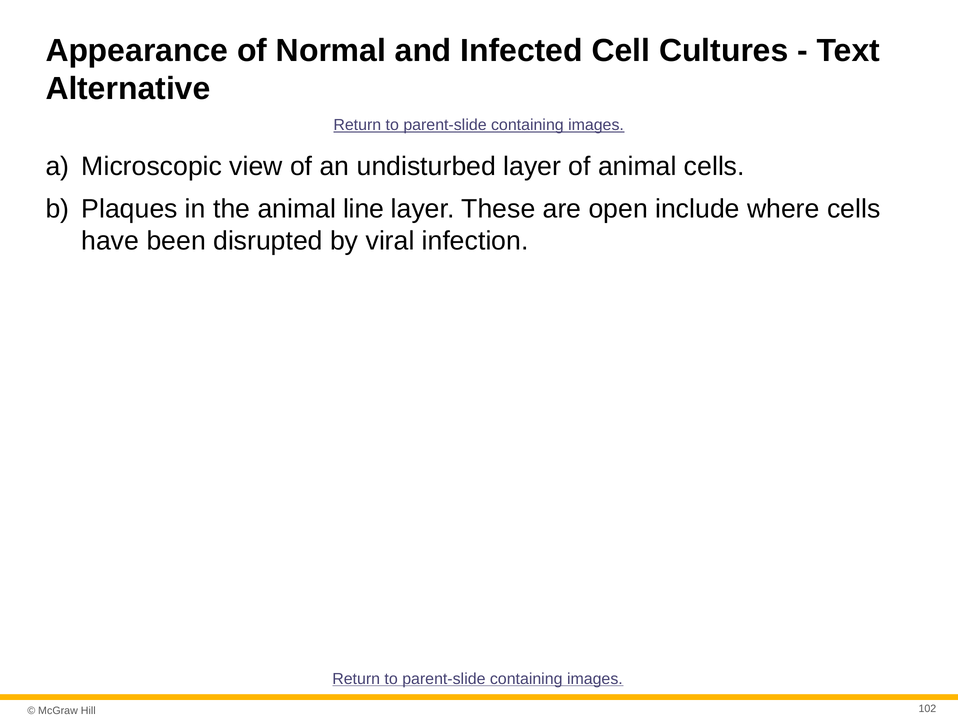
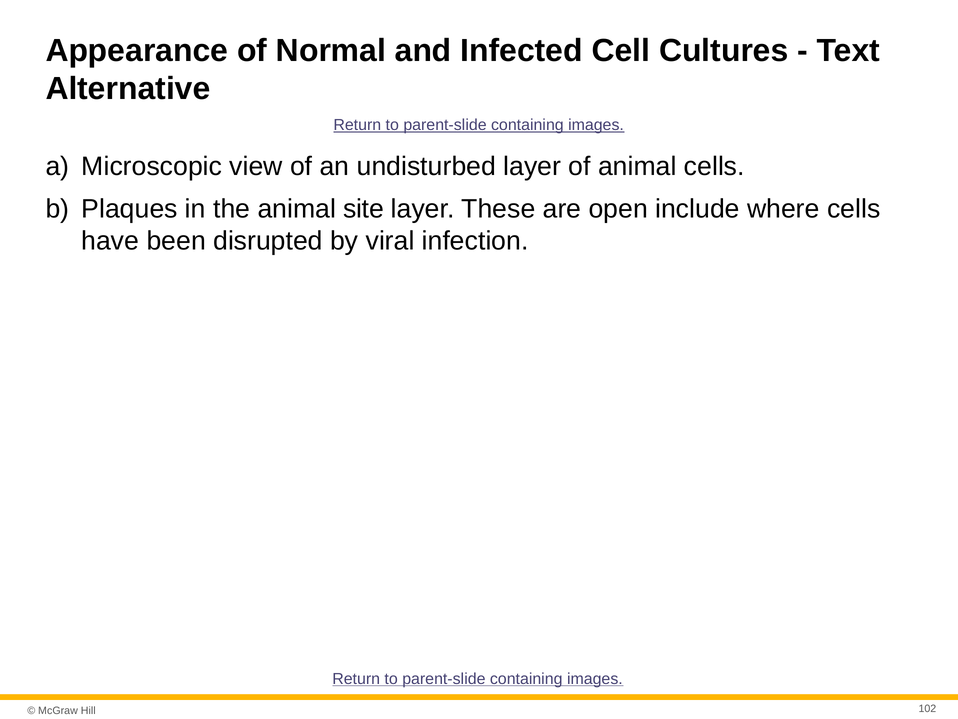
line: line -> site
